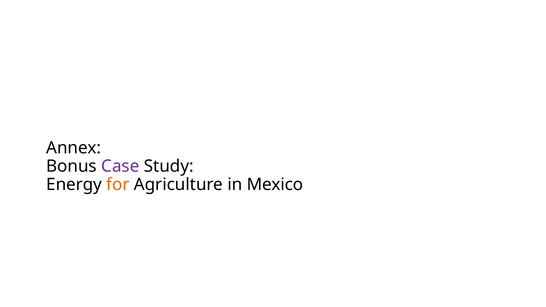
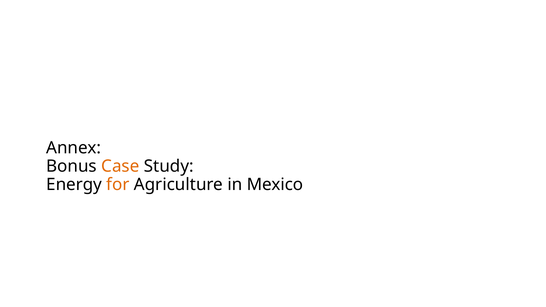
Case colour: purple -> orange
